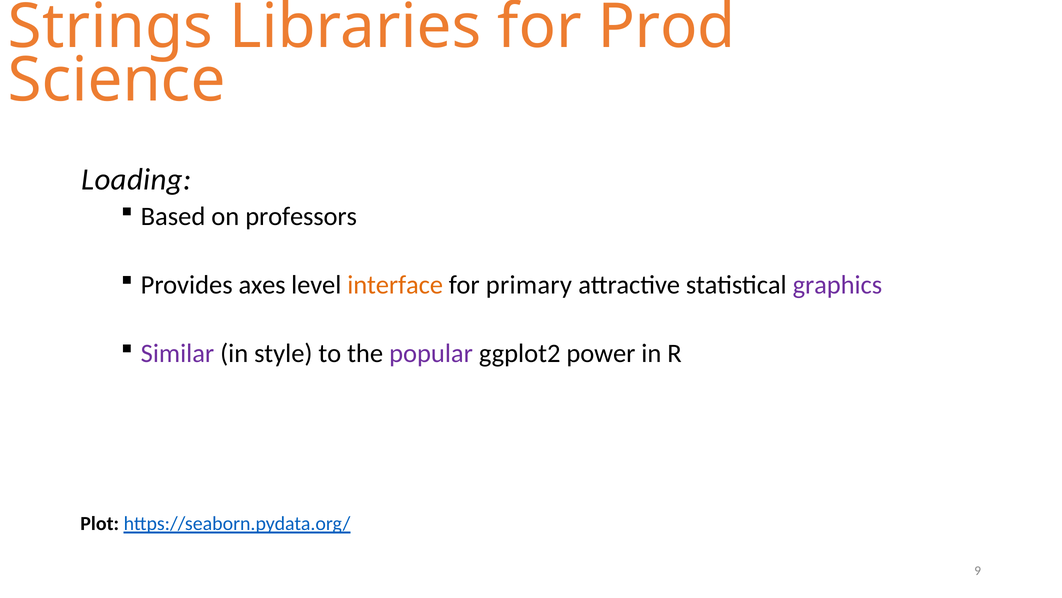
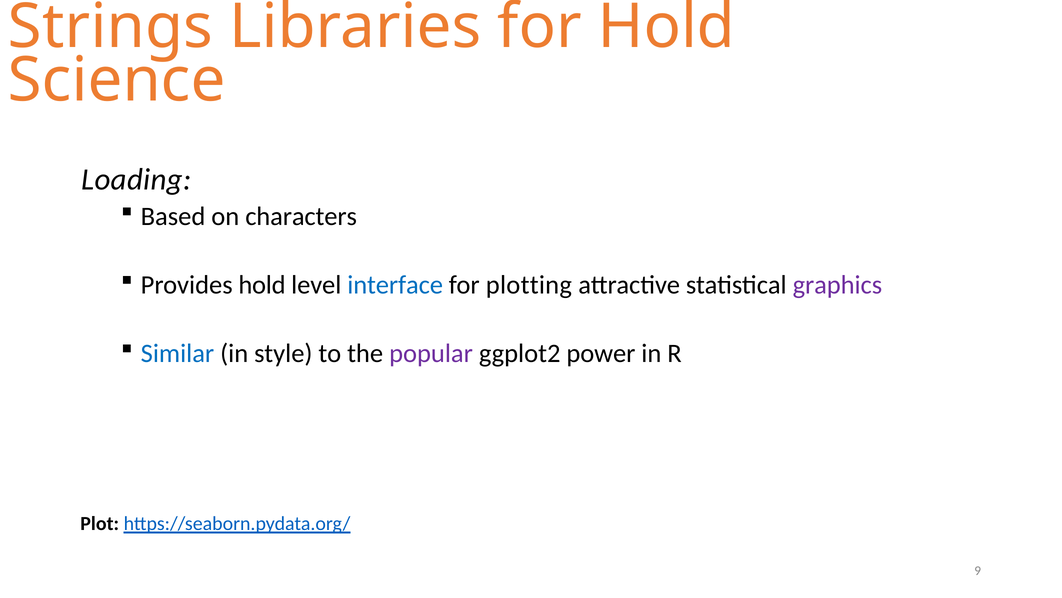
for Prod: Prod -> Hold
professors: professors -> characters
Provides axes: axes -> hold
interface colour: orange -> blue
primary: primary -> plotting
Similar colour: purple -> blue
